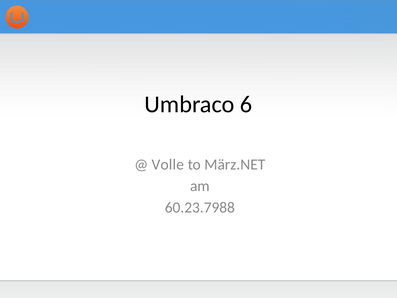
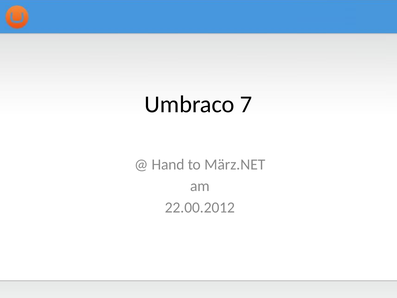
6: 6 -> 7
Volle: Volle -> Hand
60.23.7988: 60.23.7988 -> 22.00.2012
